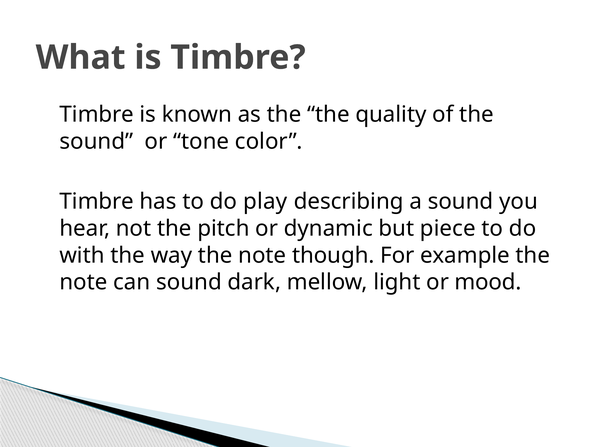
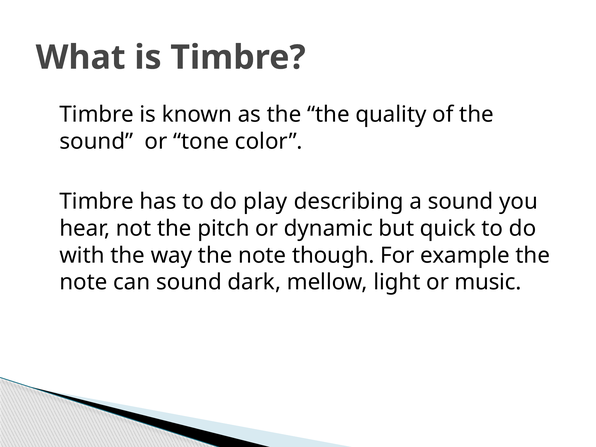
piece: piece -> quick
mood: mood -> music
